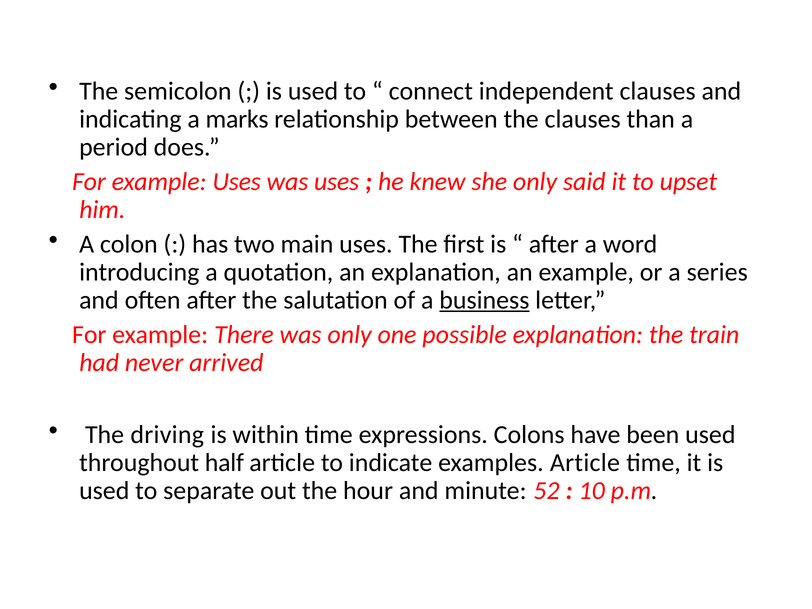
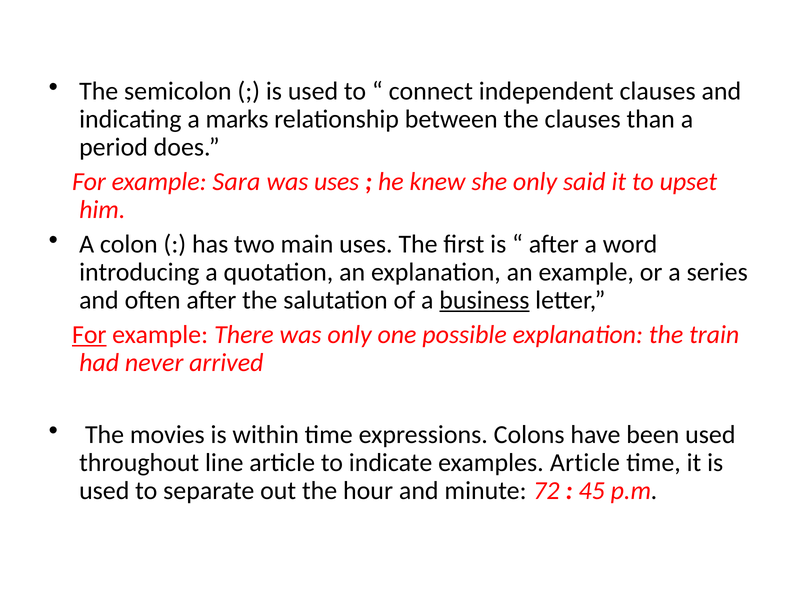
example Uses: Uses -> Sara
For at (89, 335) underline: none -> present
driving: driving -> movies
half: half -> line
52: 52 -> 72
10: 10 -> 45
